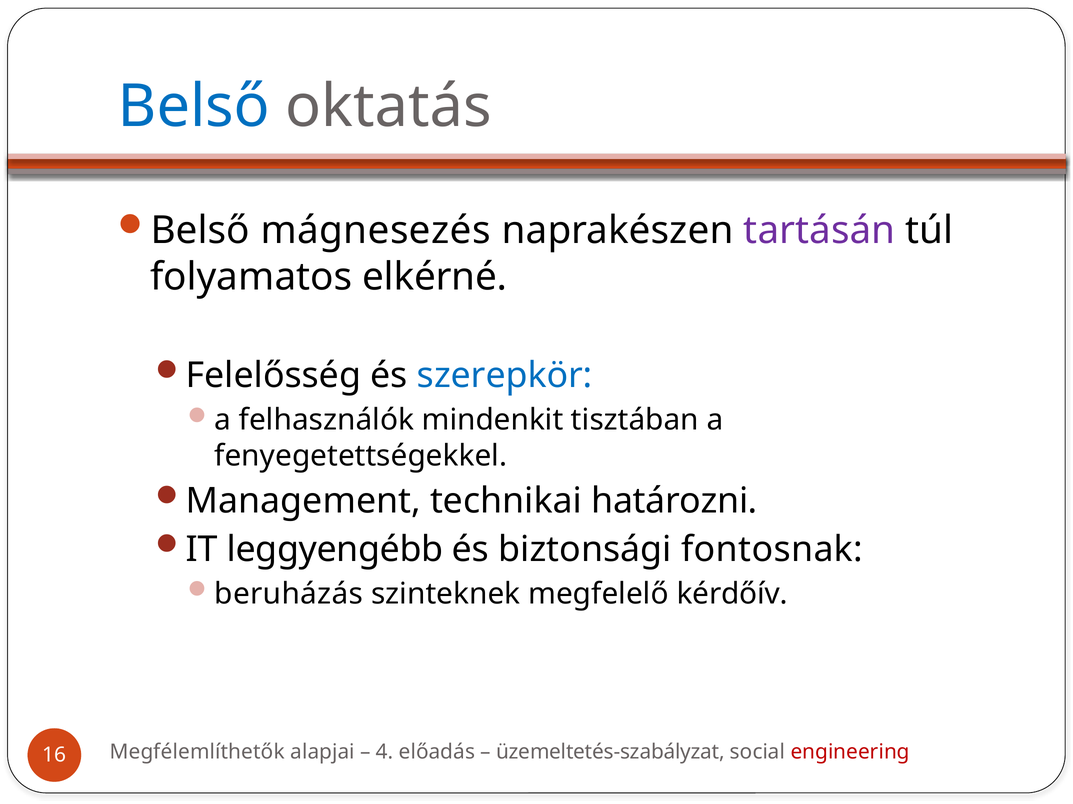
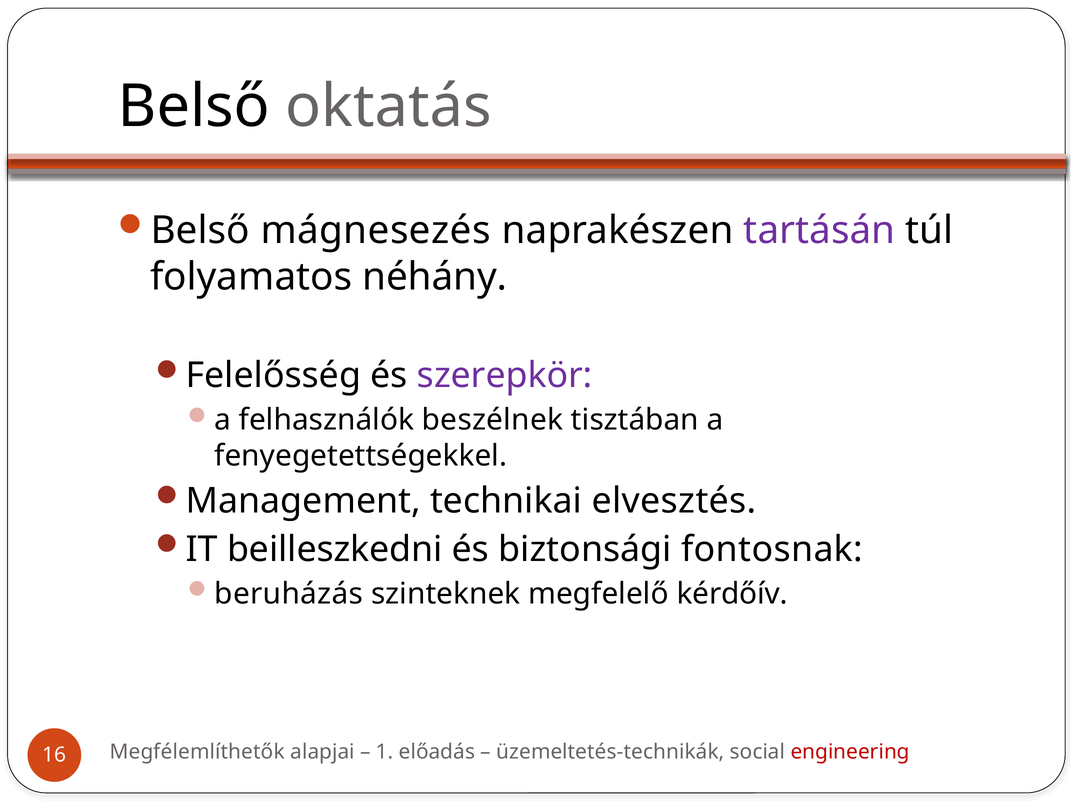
Belső at (194, 107) colour: blue -> black
elkérné: elkérné -> néhány
szerepkör colour: blue -> purple
mindenkit: mindenkit -> beszélnek
határozni: határozni -> elvesztés
leggyengébb: leggyengébb -> beilleszkedni
4: 4 -> 1
üzemeltetés-szabályzat: üzemeltetés-szabályzat -> üzemeltetés-technikák
